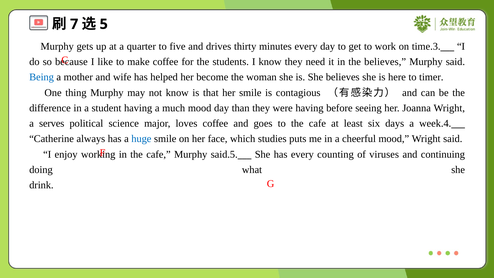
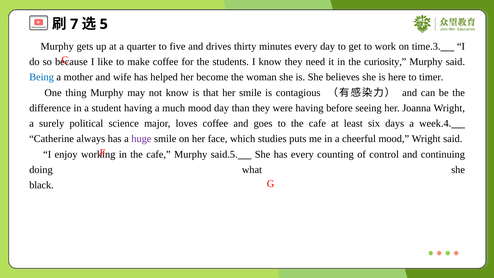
the believes: believes -> curiosity
serves: serves -> surely
huge colour: blue -> purple
viruses: viruses -> control
drink: drink -> black
